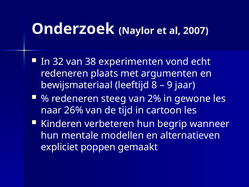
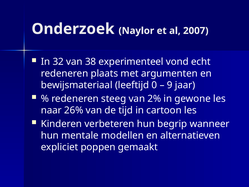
experimenten: experimenten -> experimenteel
8: 8 -> 0
